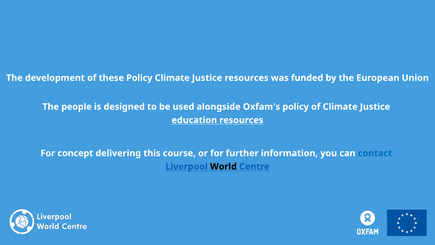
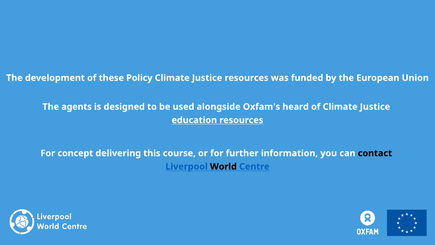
people: people -> agents
policy at (296, 107): policy -> heard
contact colour: blue -> black
